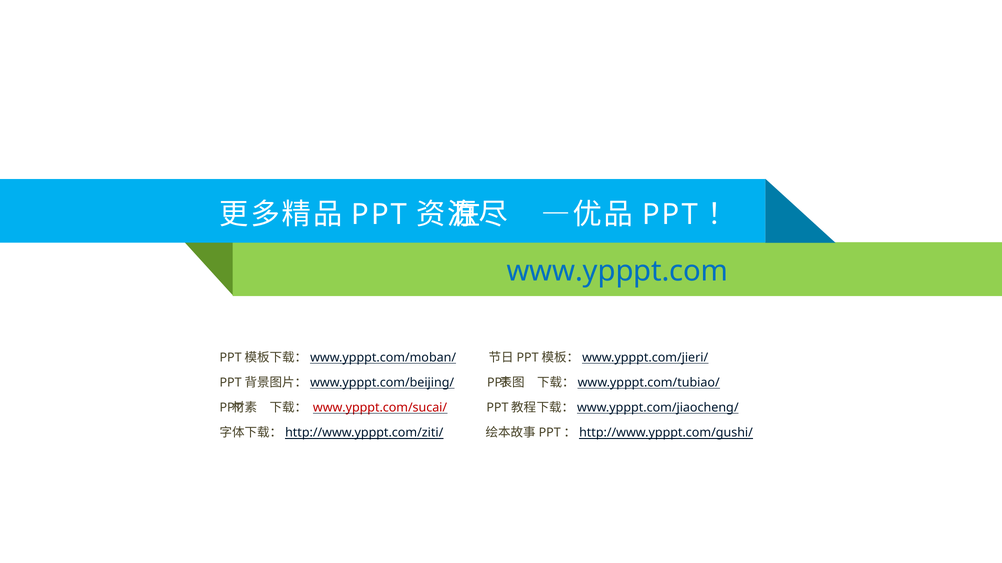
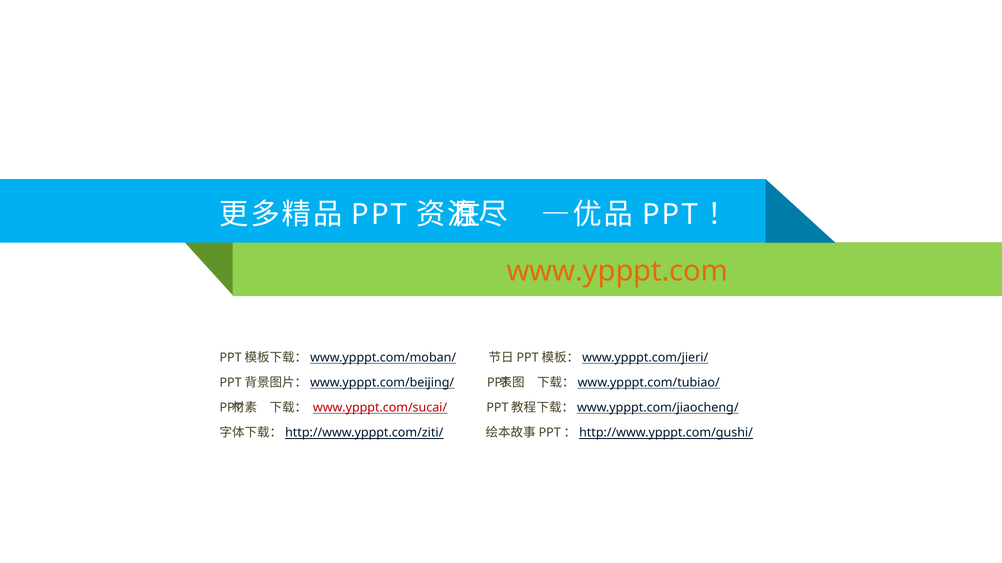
www.ypppt.com colour: blue -> orange
